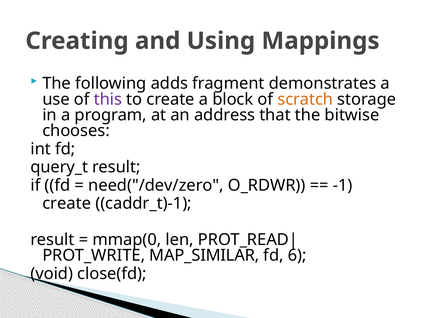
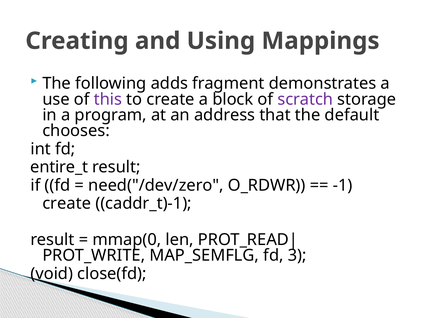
scratch colour: orange -> purple
bitwise: bitwise -> default
query_t: query_t -> entire_t
MAP_SIMILAR: MAP_SIMILAR -> MAP_SEMFLG
6: 6 -> 3
